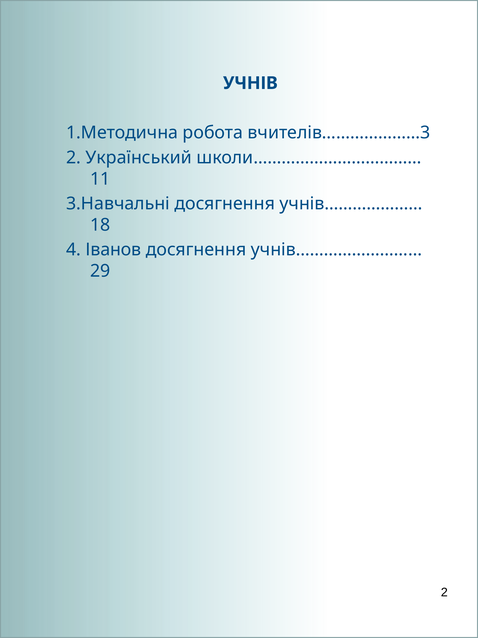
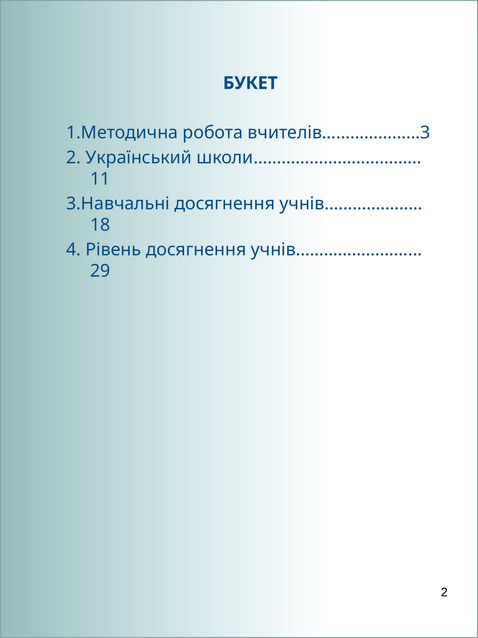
УЧНІВ: УЧНІВ -> БУКЕТ
Іванов: Іванов -> Рівень
